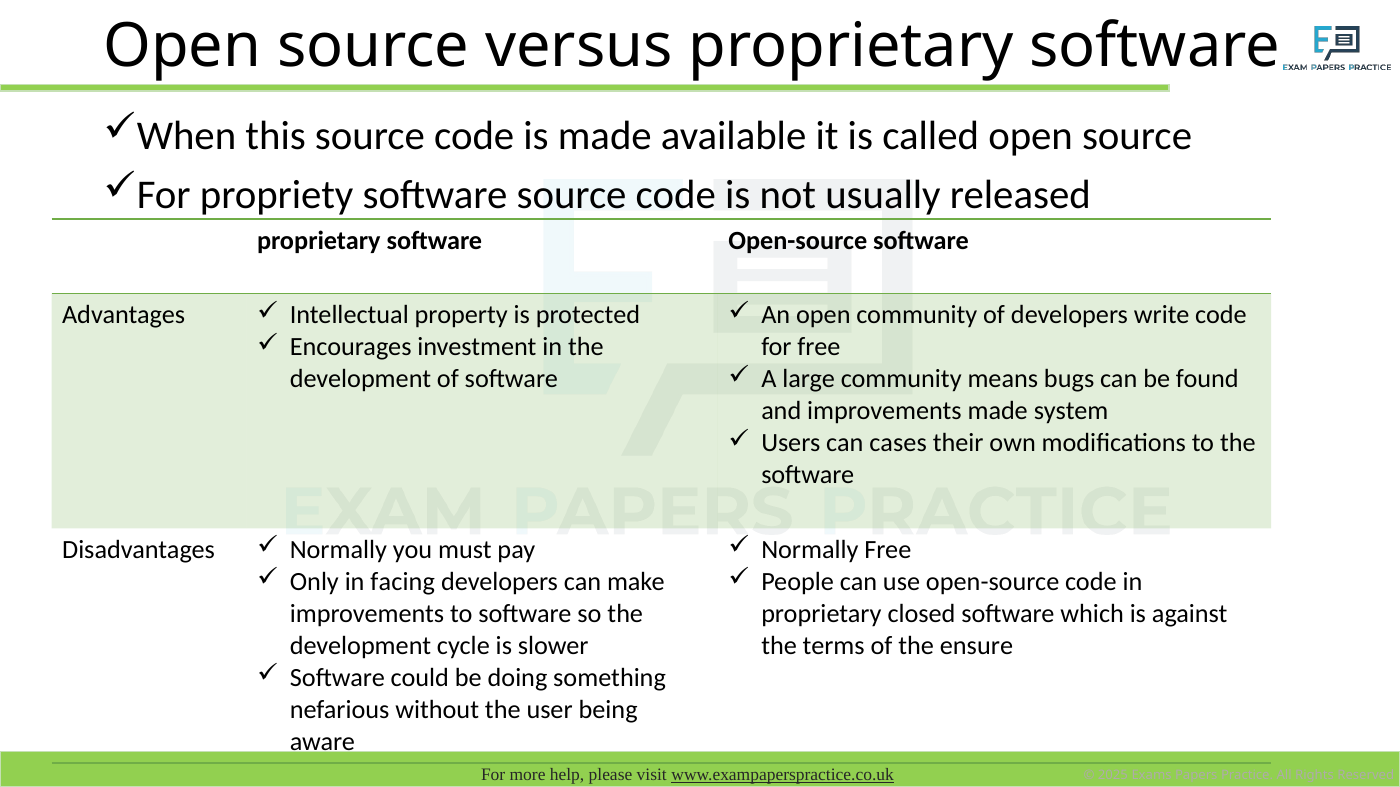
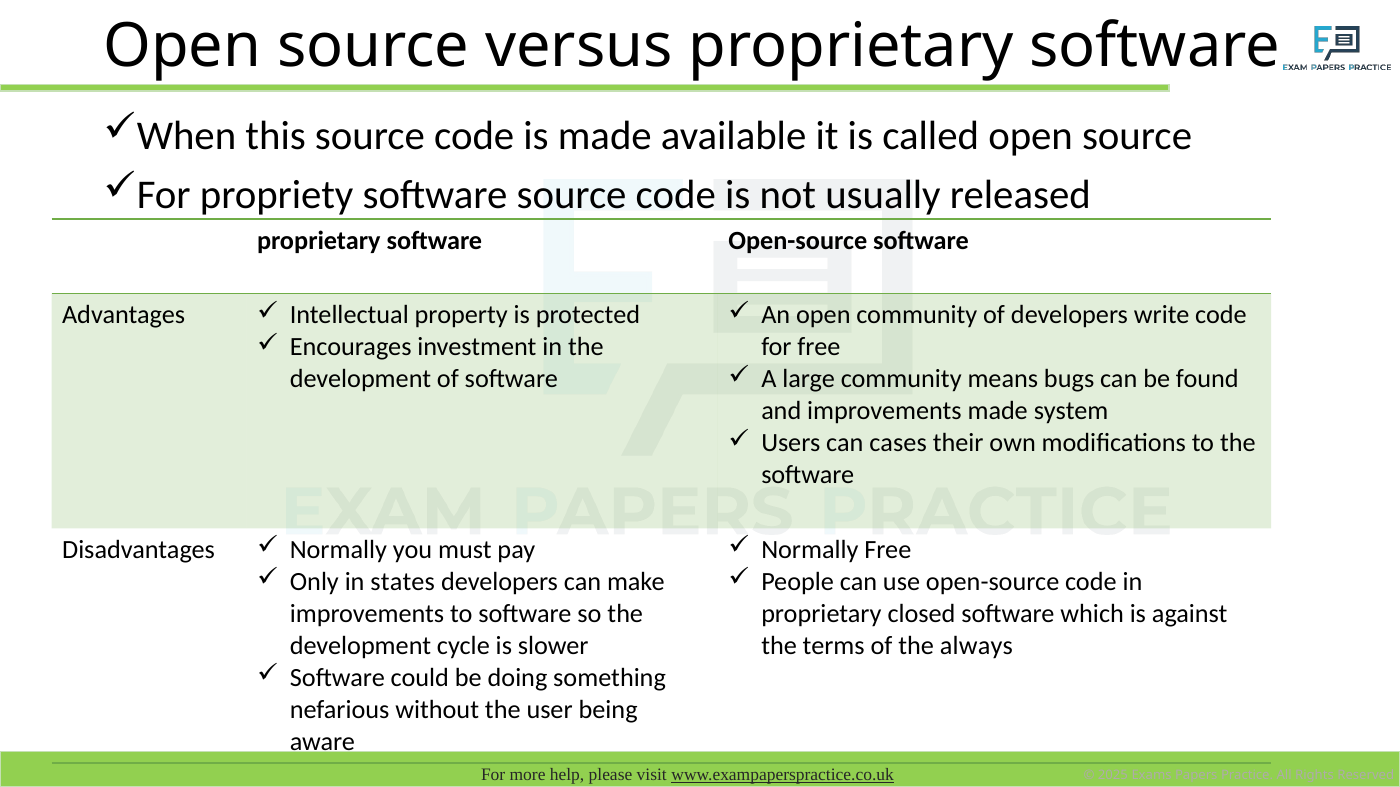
facing: facing -> states
ensure: ensure -> always
